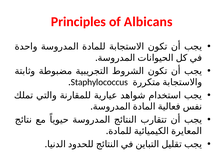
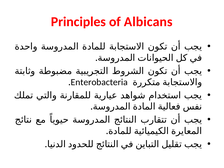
Staphylococcus: Staphylococcus -> Enterobacteria
